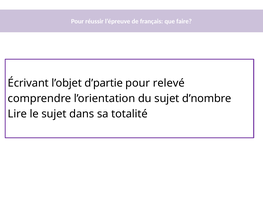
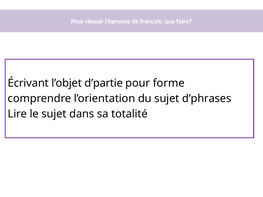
relevé: relevé -> forme
d’nombre: d’nombre -> d’phrases
